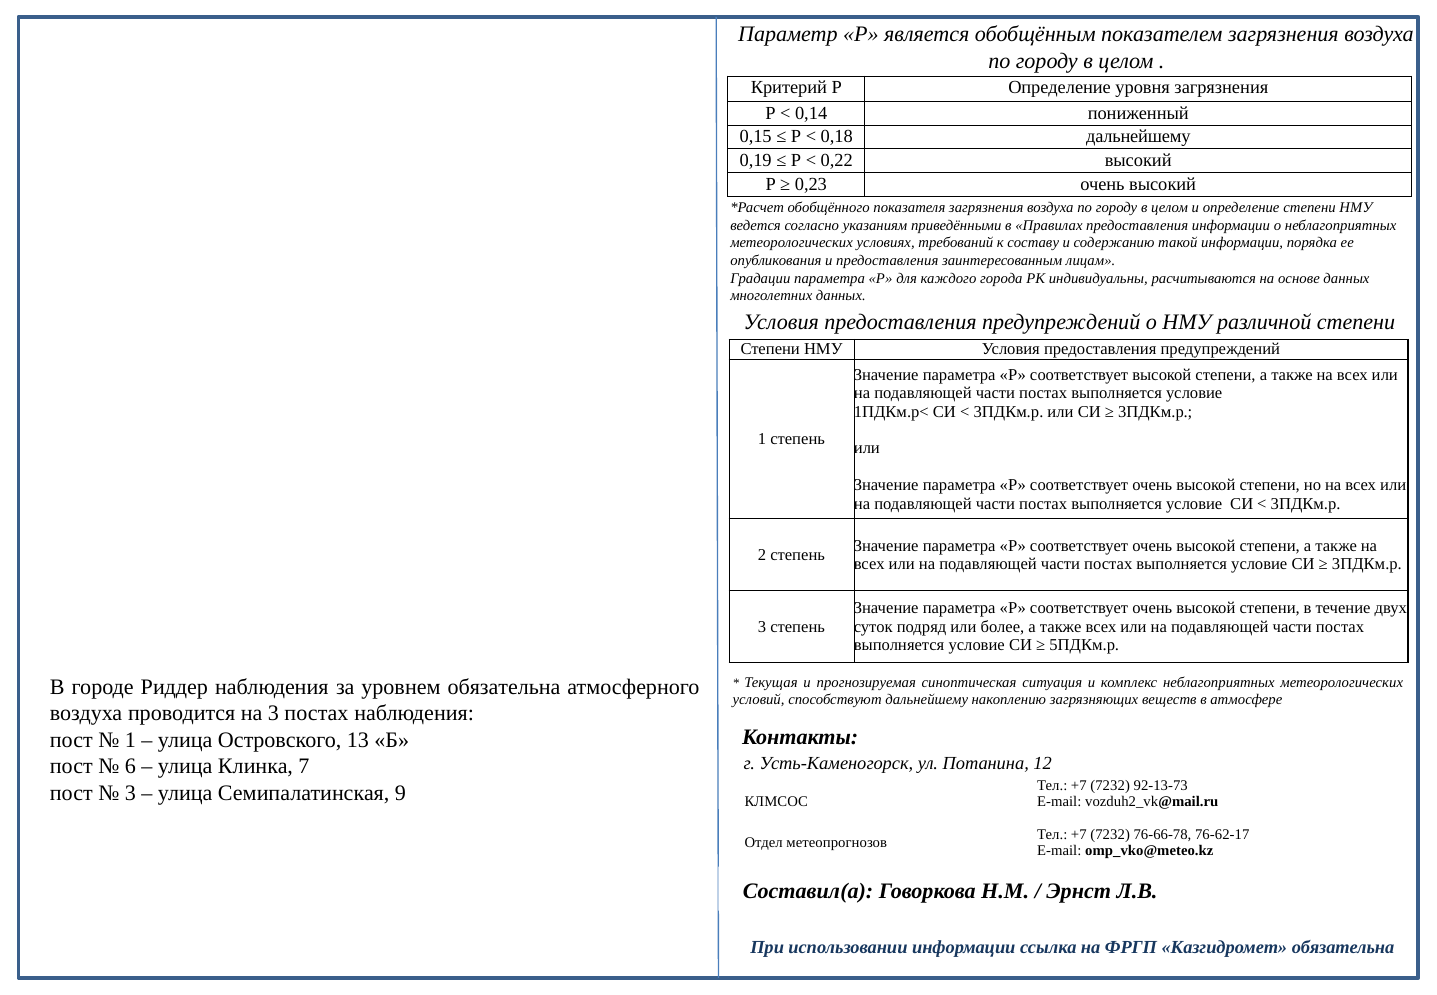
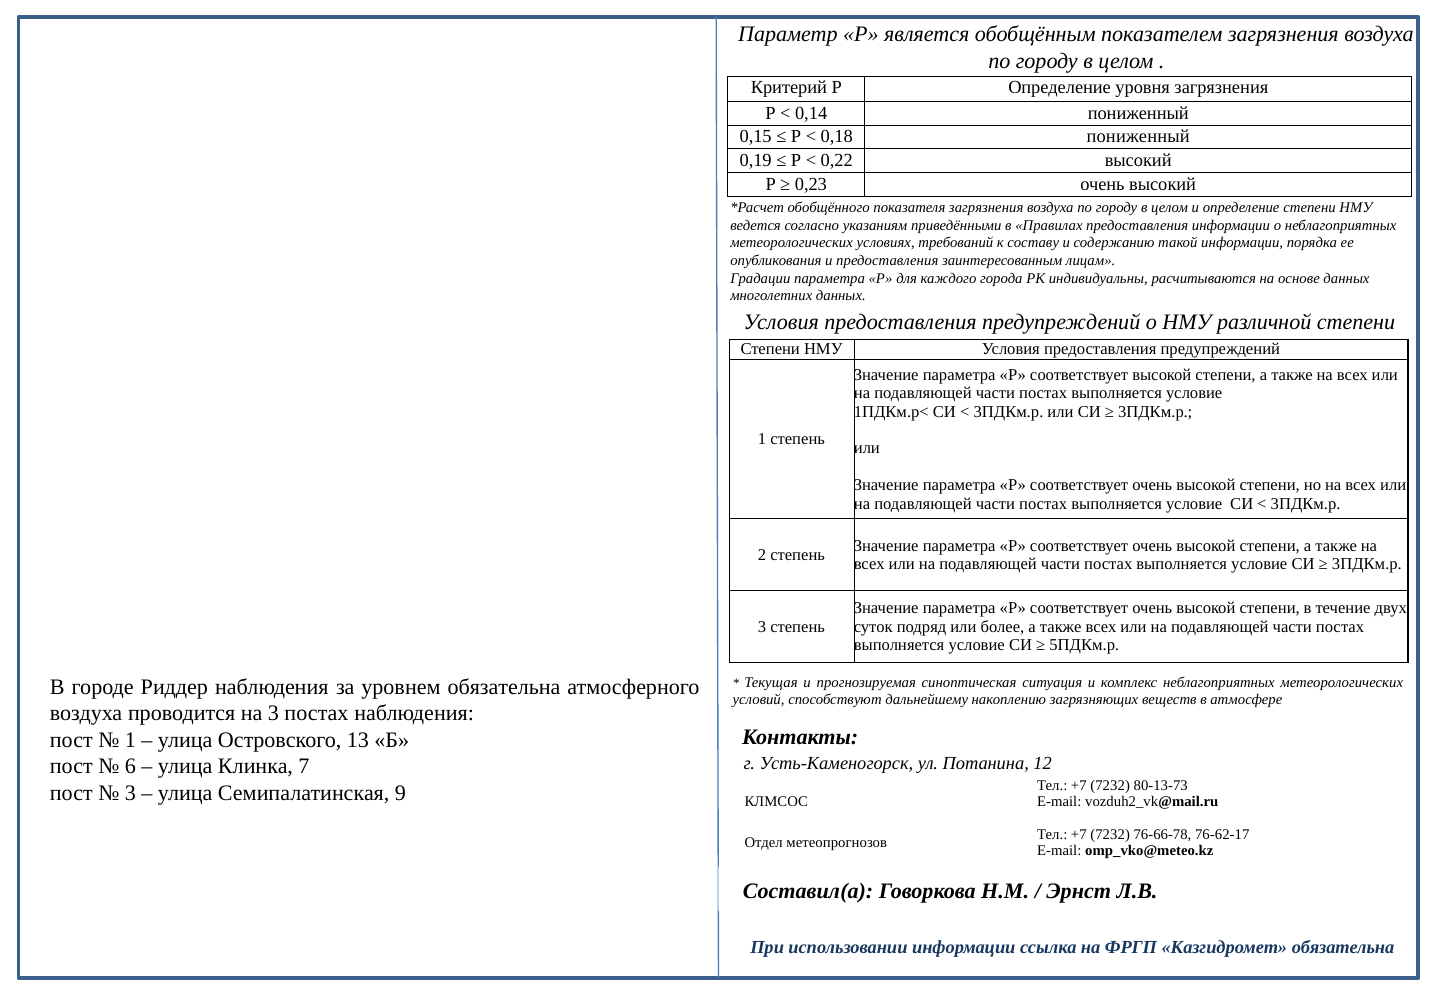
0,18 дальнейшему: дальнейшему -> пониженный
92-13-73: 92-13-73 -> 80-13-73
